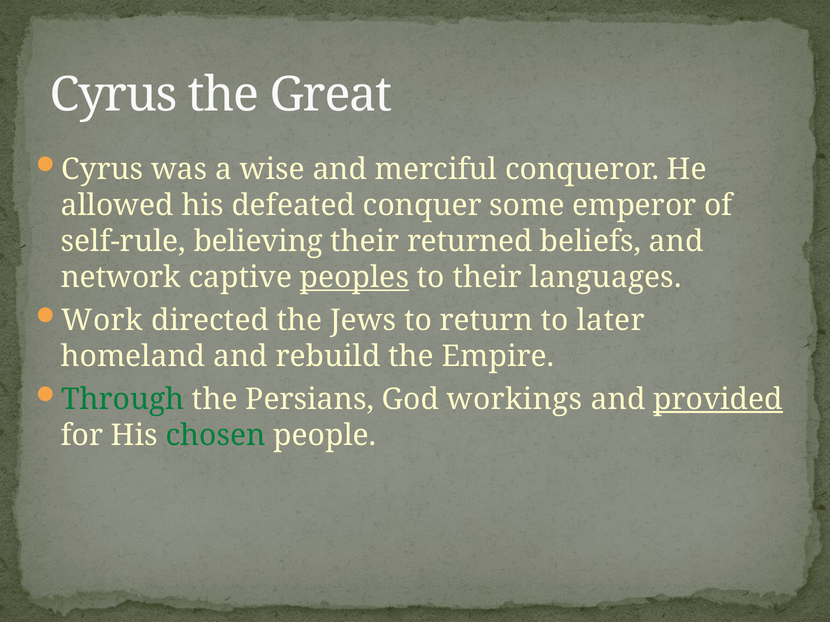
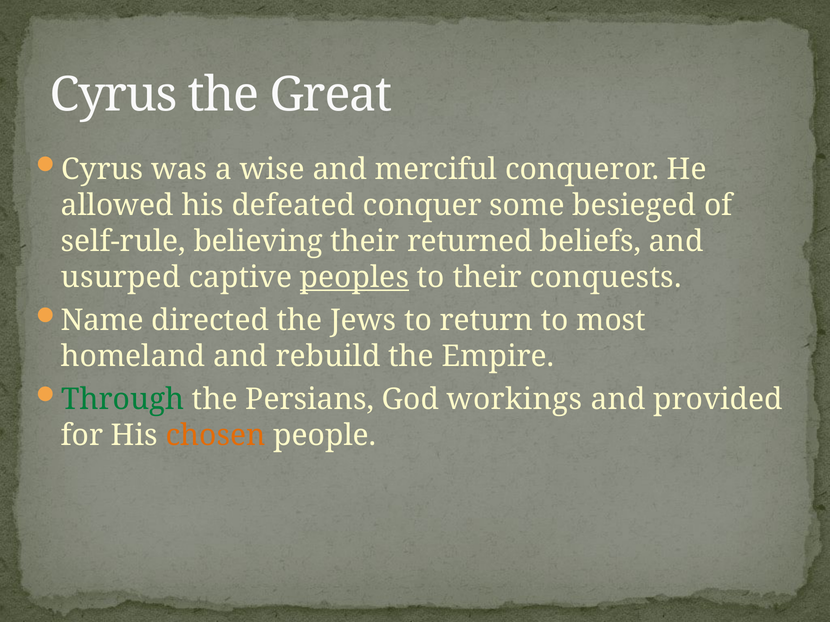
emperor: emperor -> besieged
network: network -> usurped
languages: languages -> conquests
Work: Work -> Name
later: later -> most
provided underline: present -> none
chosen colour: green -> orange
